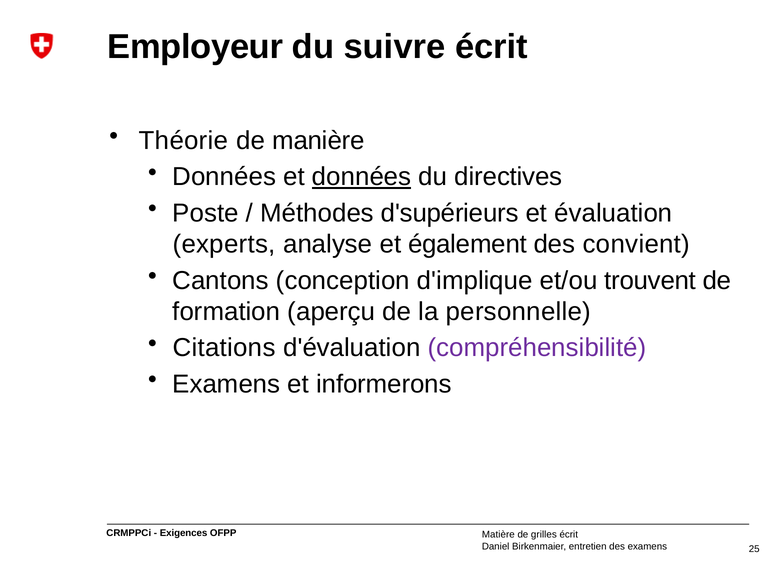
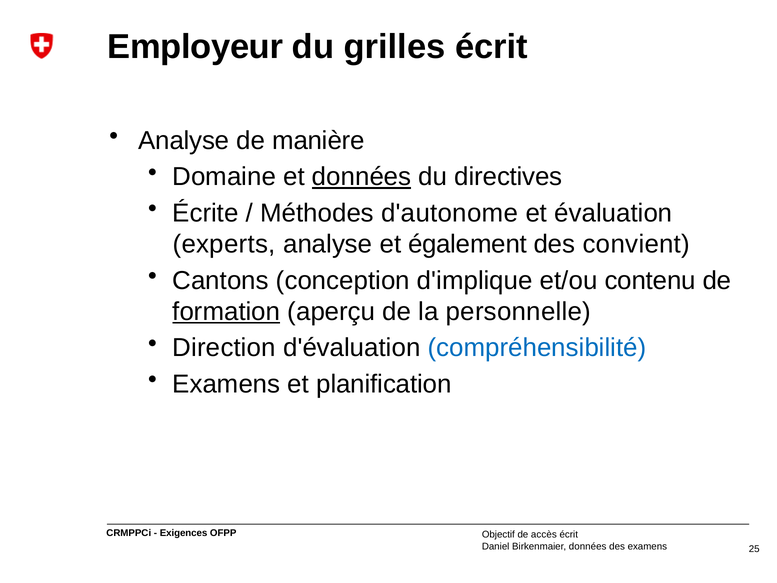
suivre: suivre -> grilles
Théorie at (184, 141): Théorie -> Analyse
Données at (224, 177): Données -> Domaine
Poste: Poste -> Écrite
d'supérieurs: d'supérieurs -> d'autonome
trouvent: trouvent -> contenu
formation underline: none -> present
Citations: Citations -> Direction
compréhensibilité colour: purple -> blue
informerons: informerons -> planification
Matière: Matière -> Objectif
grilles: grilles -> accès
Birkenmaier entretien: entretien -> données
